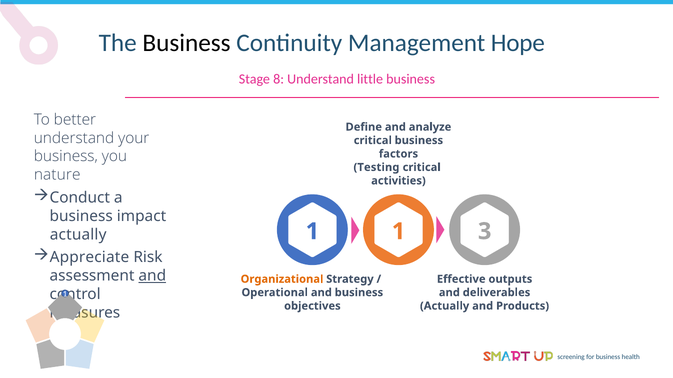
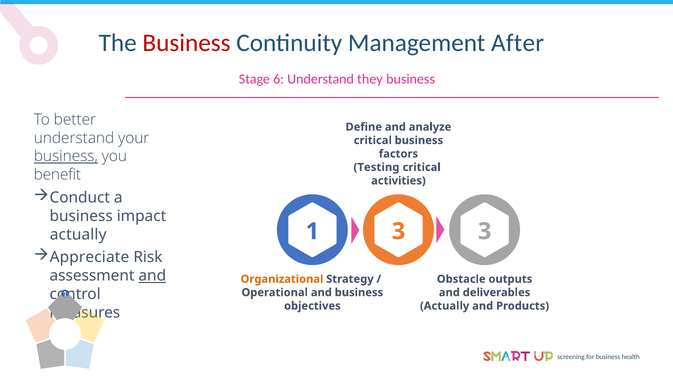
Business at (187, 43) colour: black -> red
Hope: Hope -> After
8: 8 -> 6
little: little -> they
business at (66, 157) underline: none -> present
nature: nature -> benefit
1 1: 1 -> 3
Effective: Effective -> Obstacle
